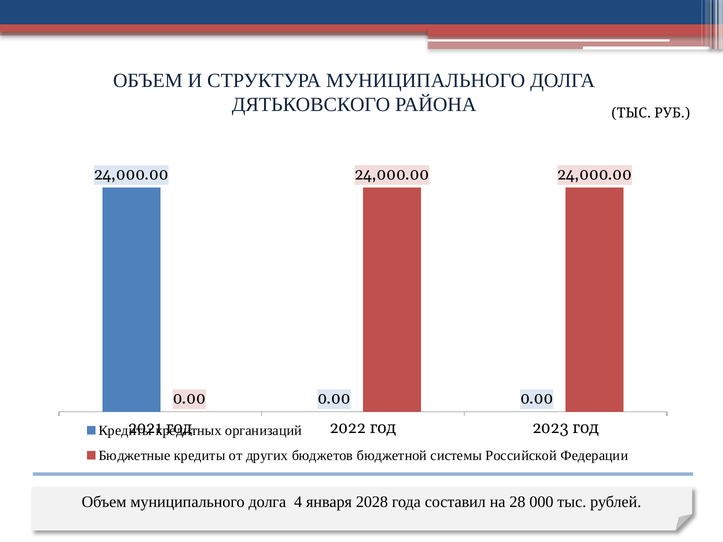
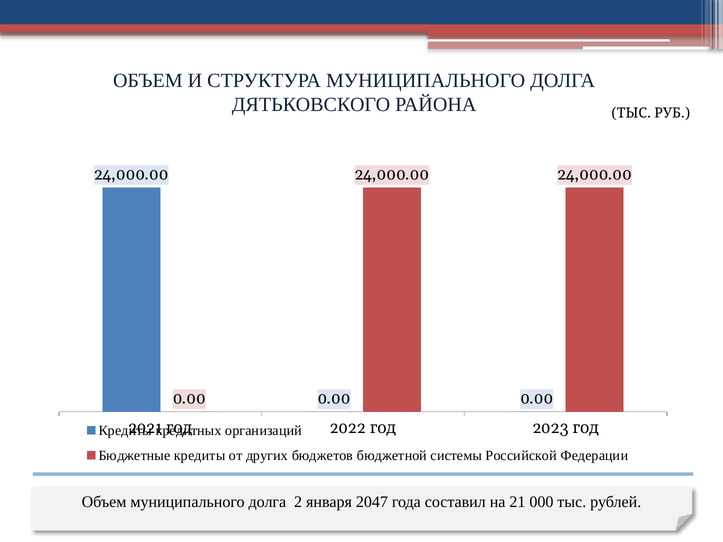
4: 4 -> 2
2028: 2028 -> 2047
28: 28 -> 21
